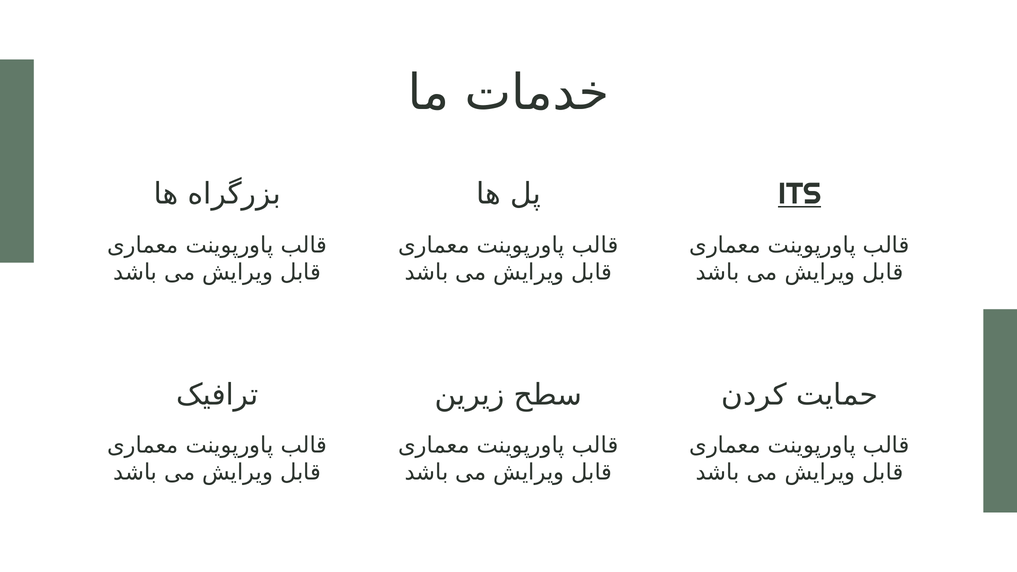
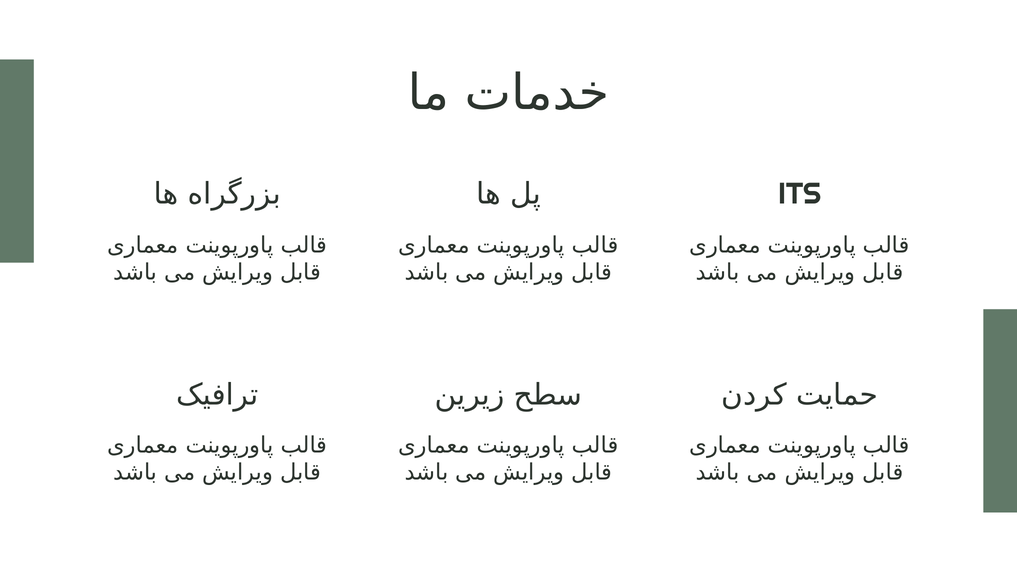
ITS underline: present -> none
